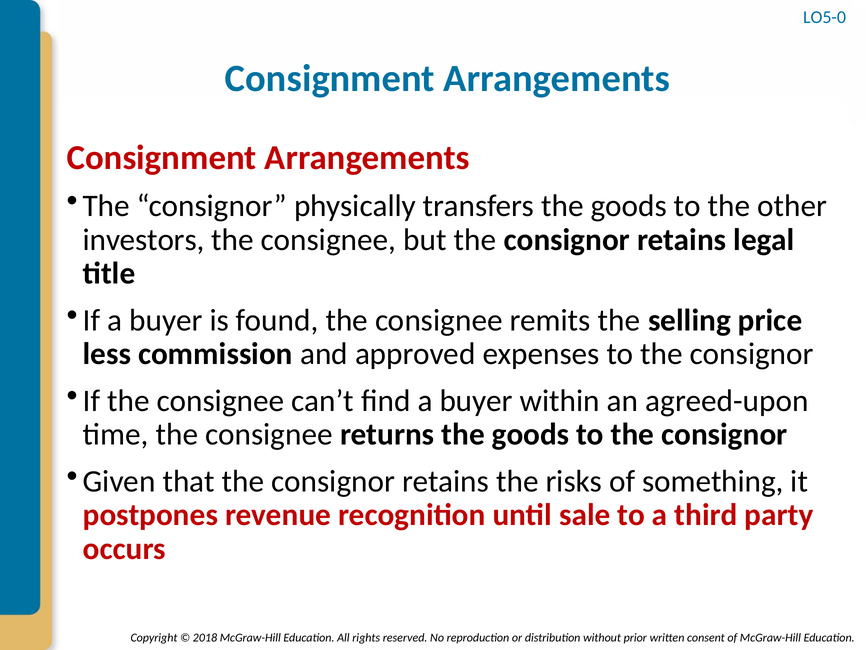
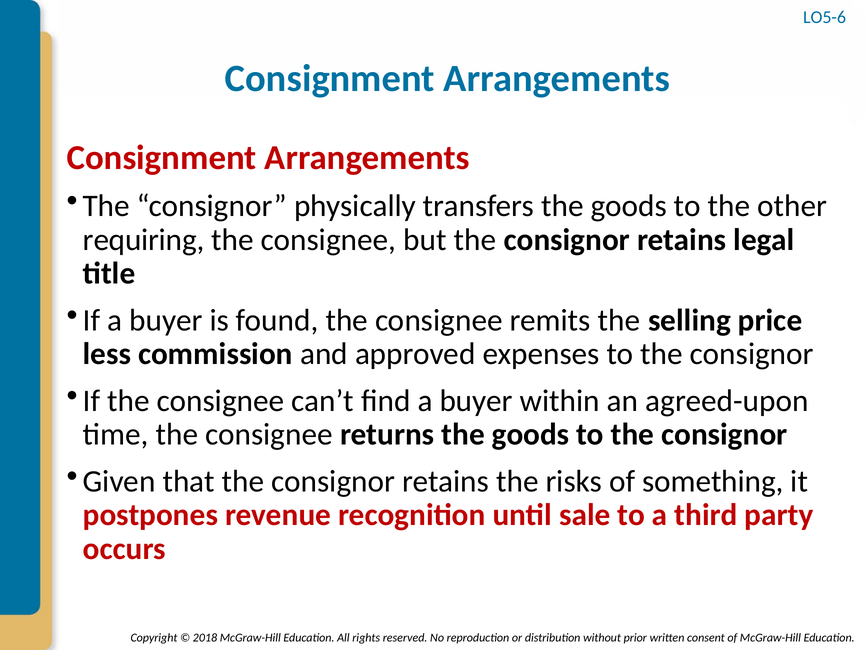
LO5-0: LO5-0 -> LO5-6
investors: investors -> requiring
